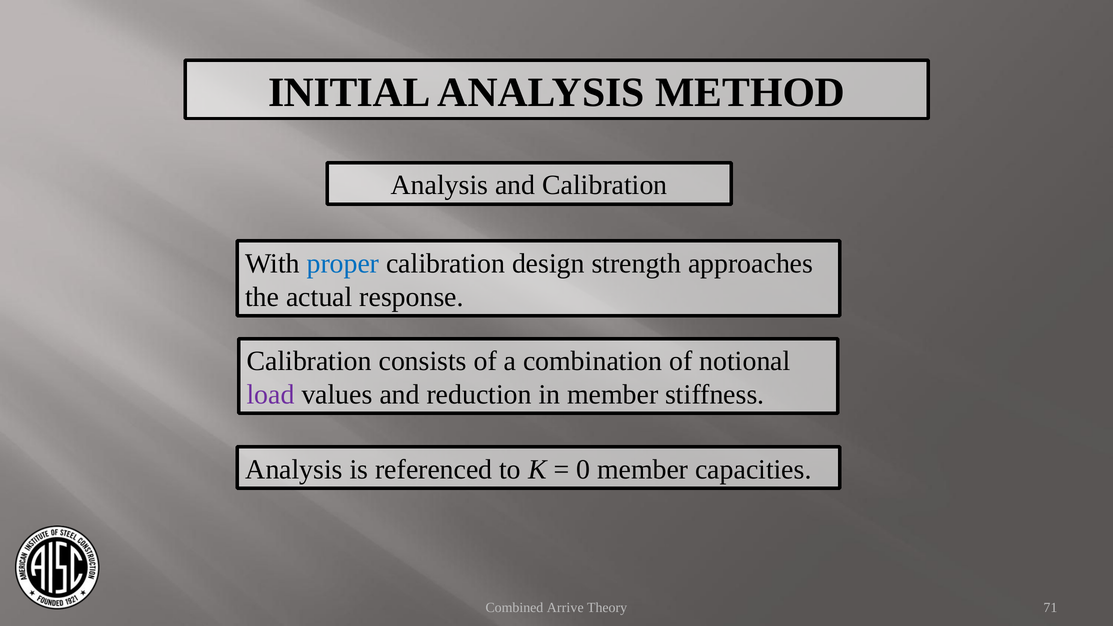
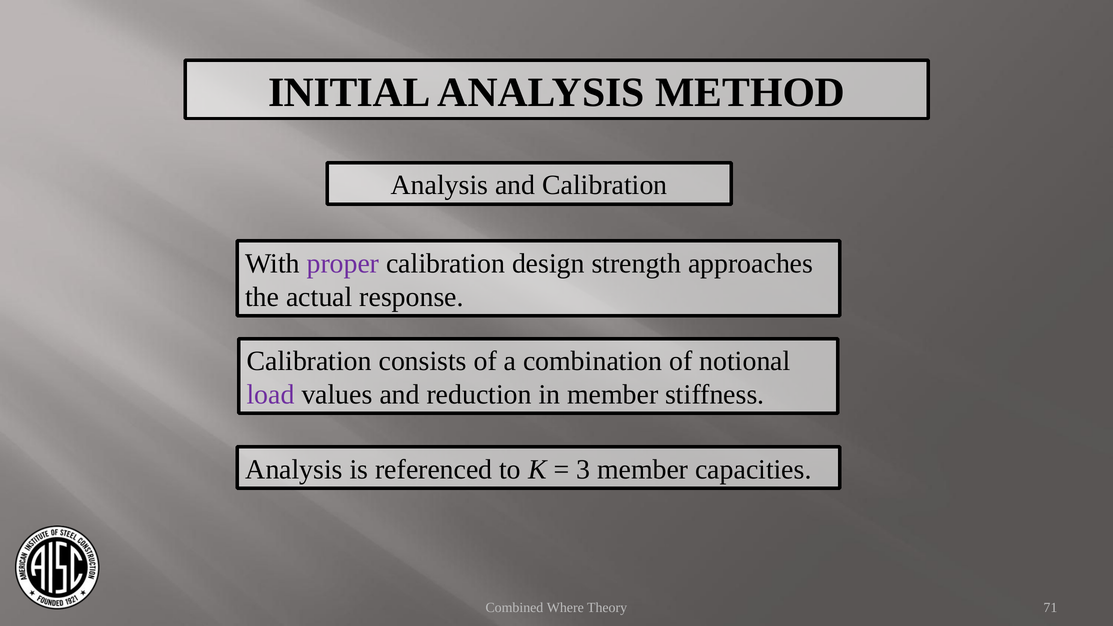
proper colour: blue -> purple
0: 0 -> 3
Arrive: Arrive -> Where
